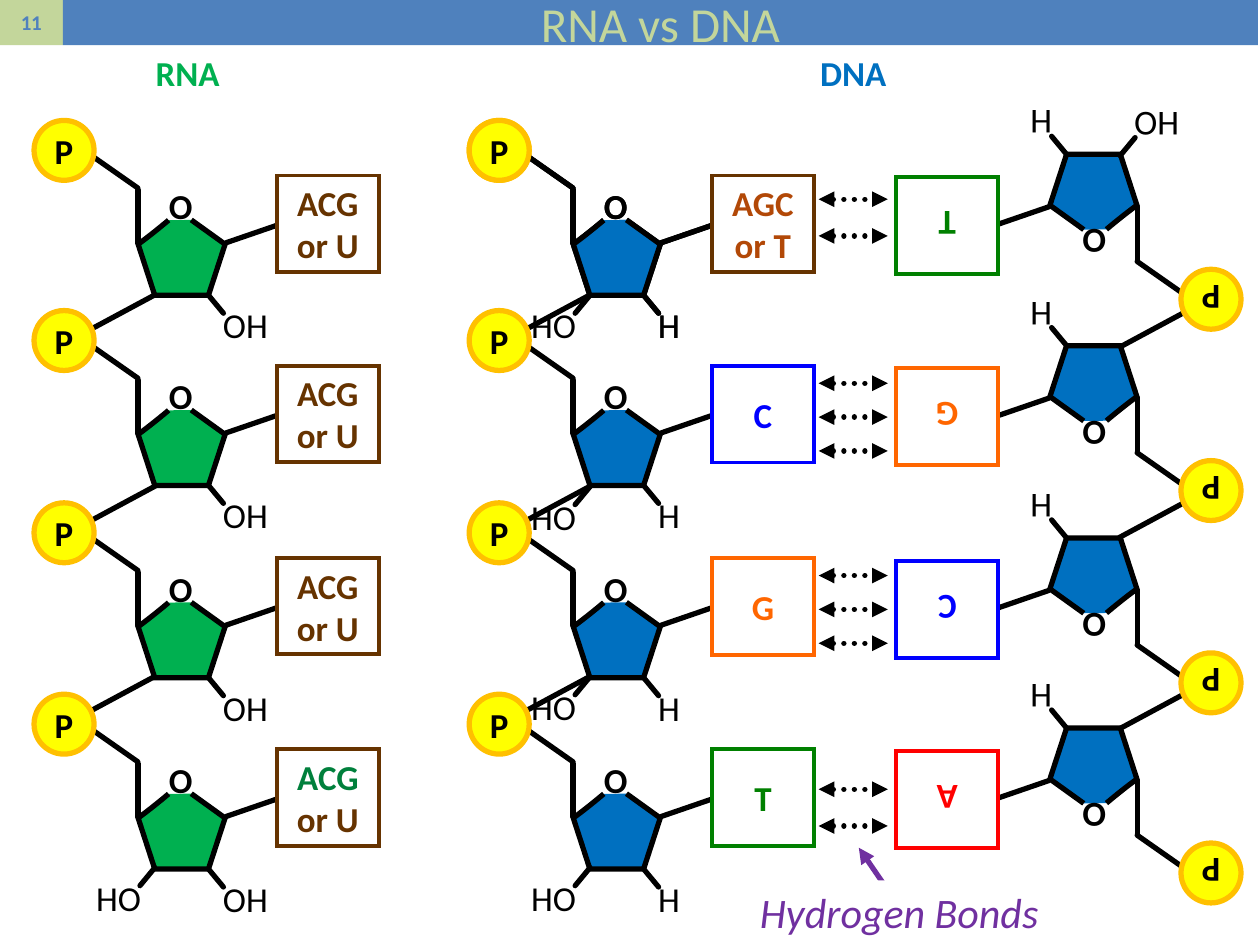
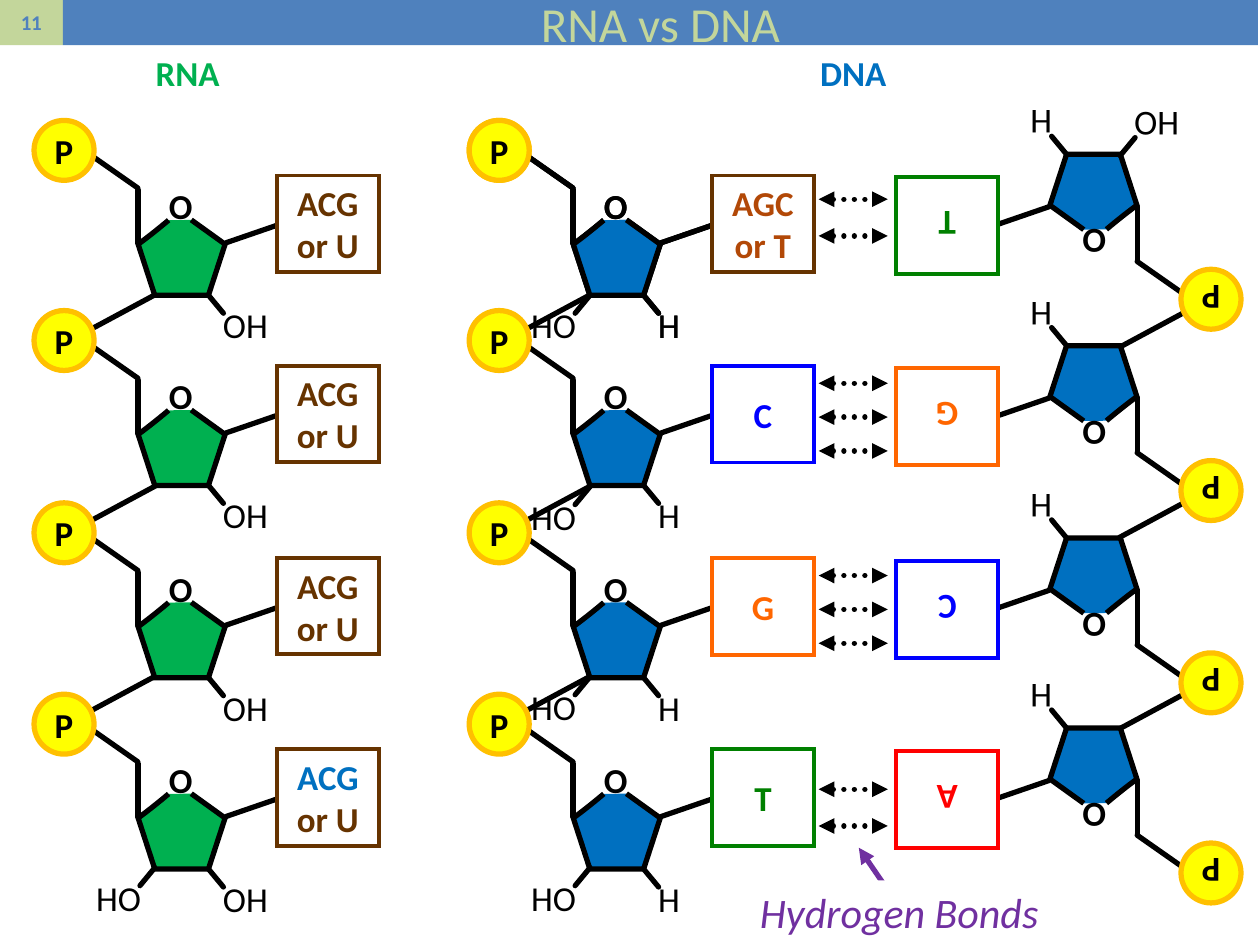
ACG at (328, 779) colour: green -> blue
